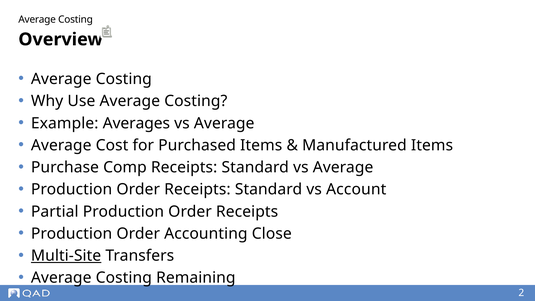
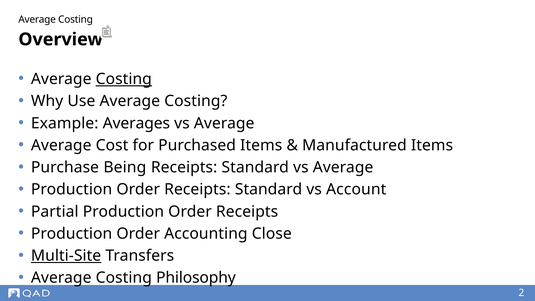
Costing at (124, 79) underline: none -> present
Comp: Comp -> Being
Remaining: Remaining -> Philosophy
